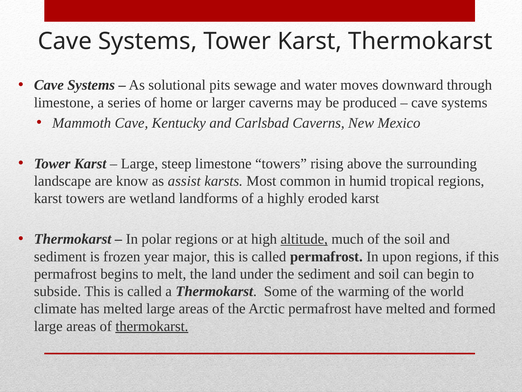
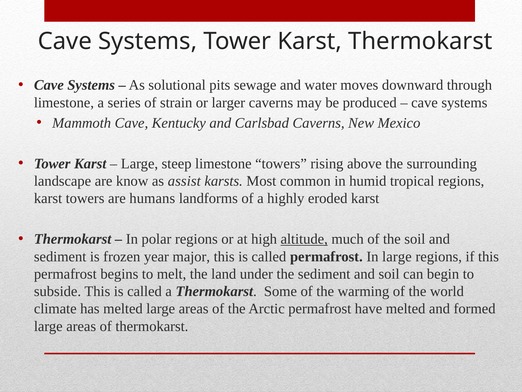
home: home -> strain
wetland: wetland -> humans
In upon: upon -> large
thermokarst at (152, 326) underline: present -> none
